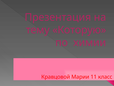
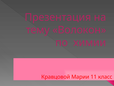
Которую: Которую -> Волокон
